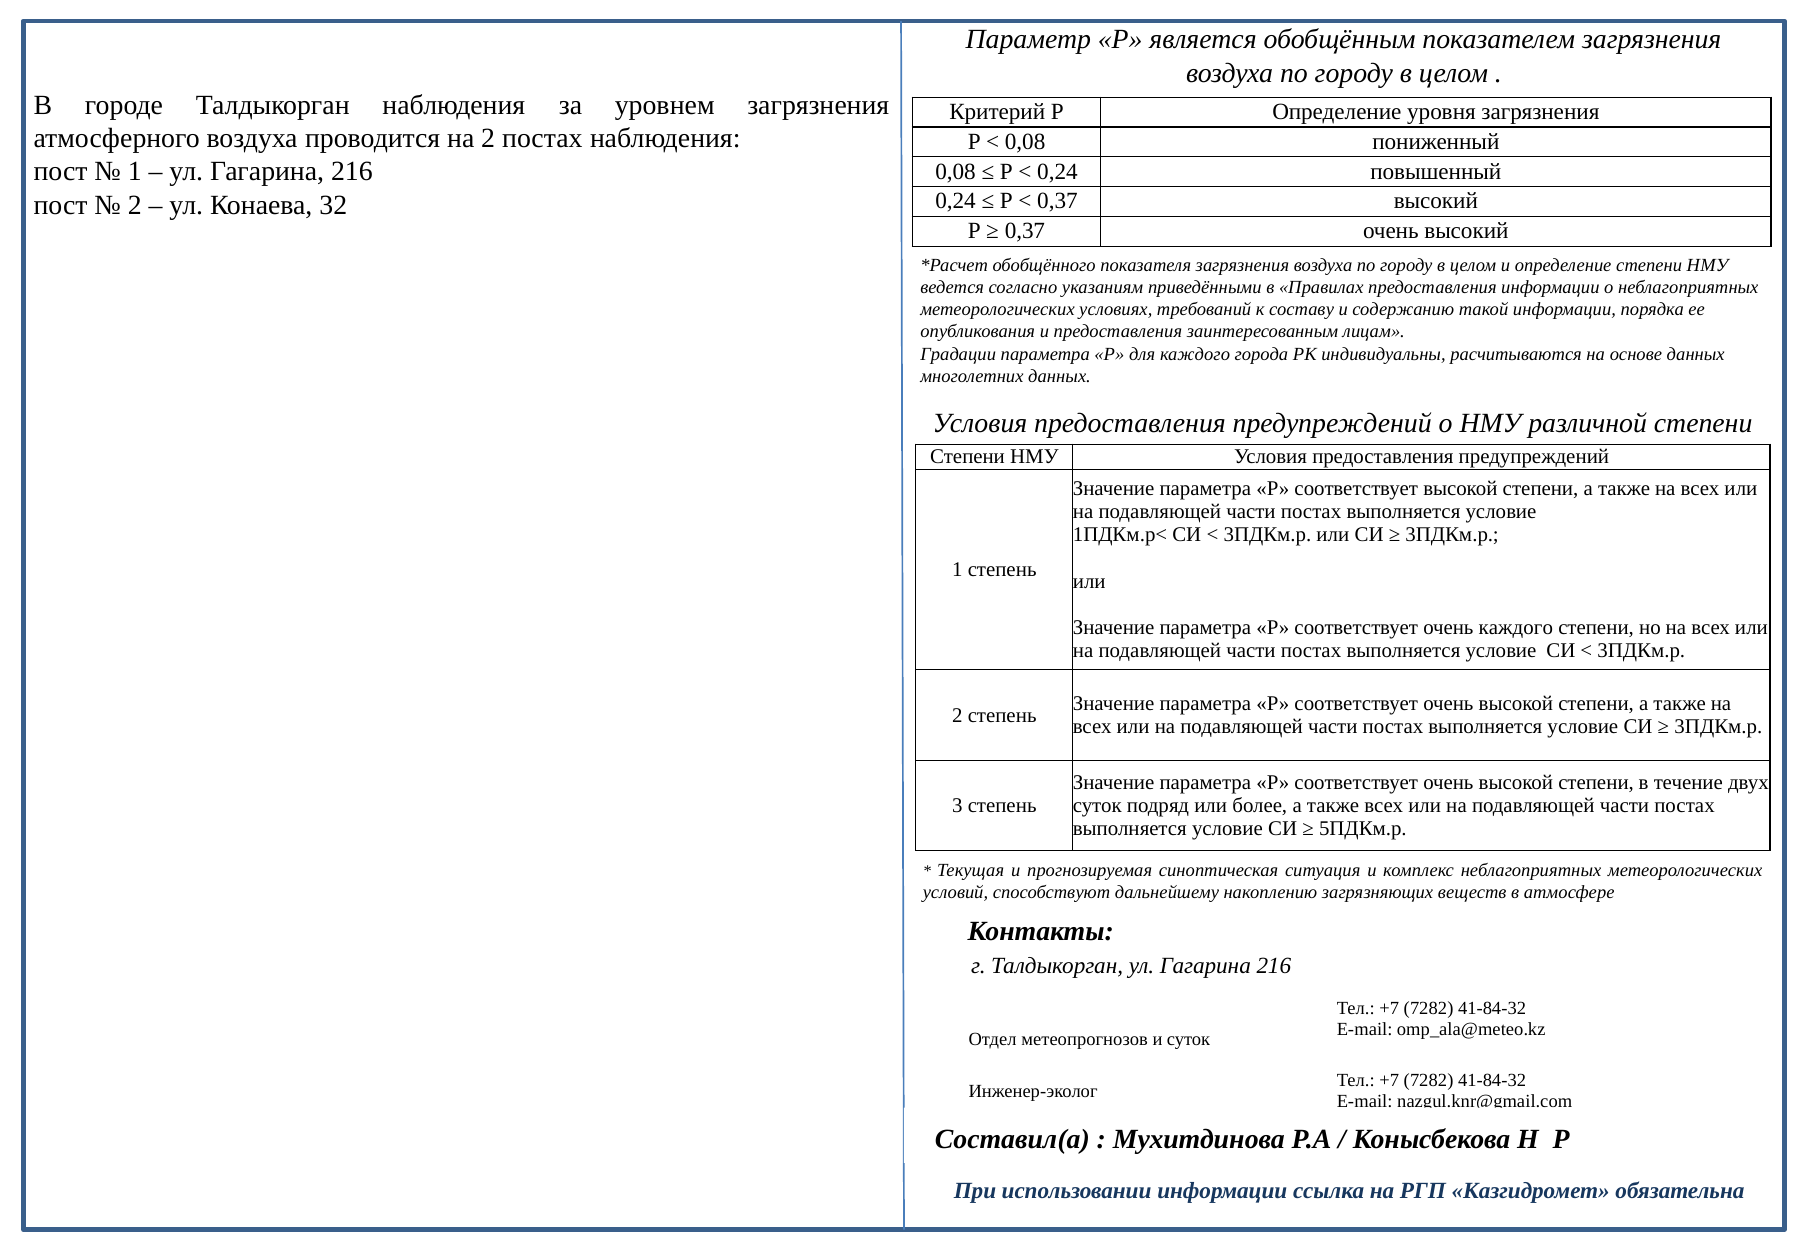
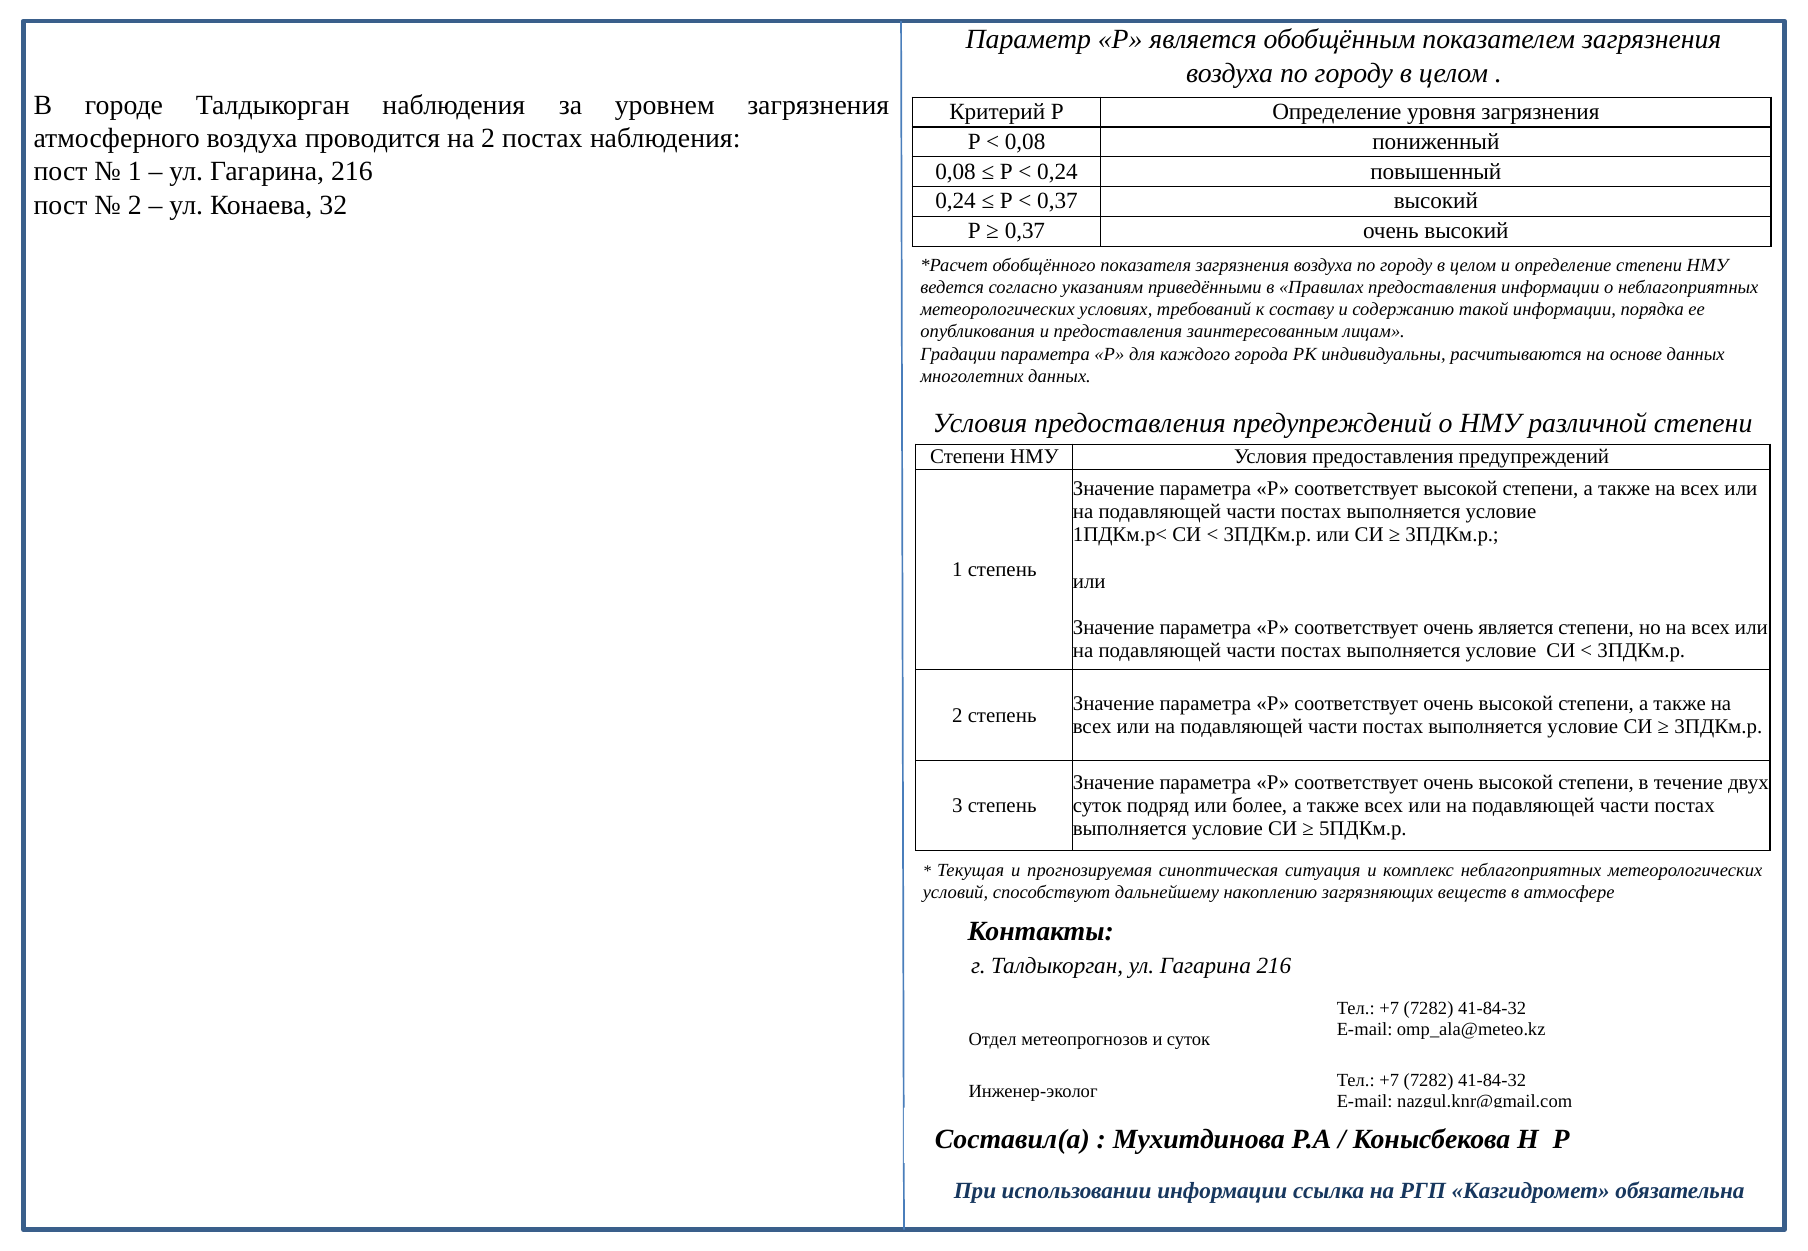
очень каждого: каждого -> является
